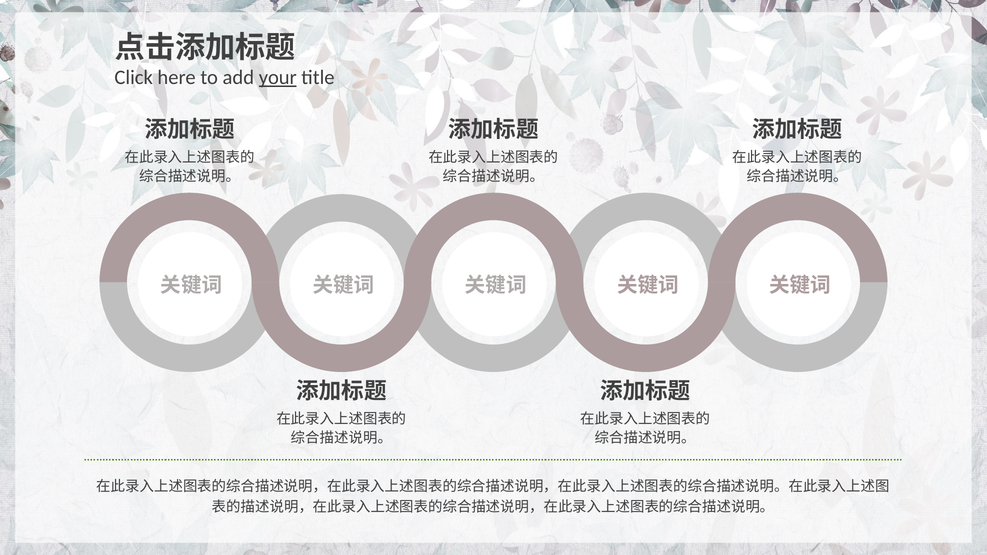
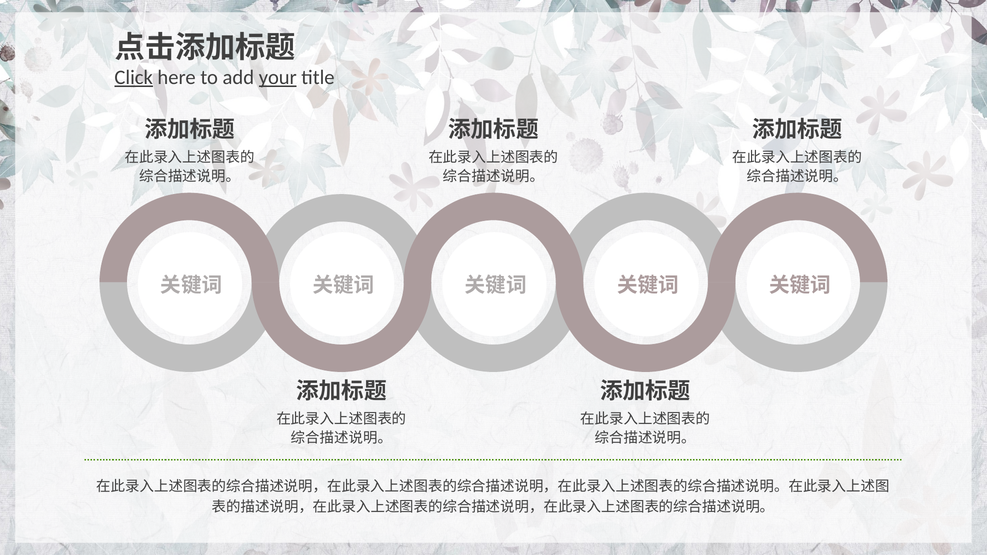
Click underline: none -> present
